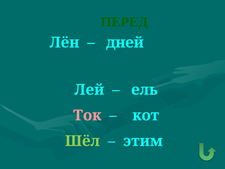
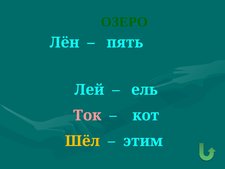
ПЕРЕД: ПЕРЕД -> ОЗЕРО
дней: дней -> пять
Шёл colour: light green -> yellow
